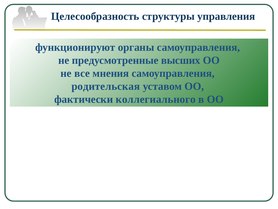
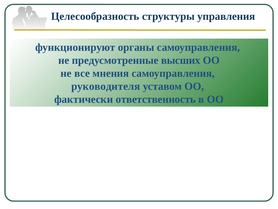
родительская: родительская -> руководителя
коллегиального: коллегиального -> ответственность
